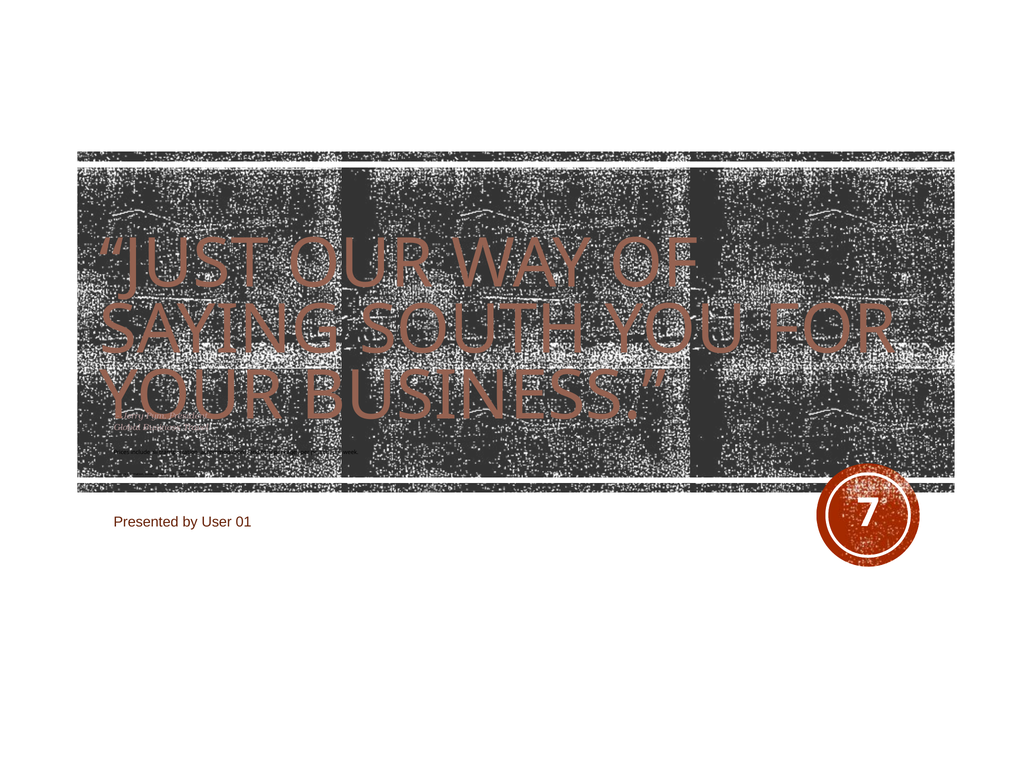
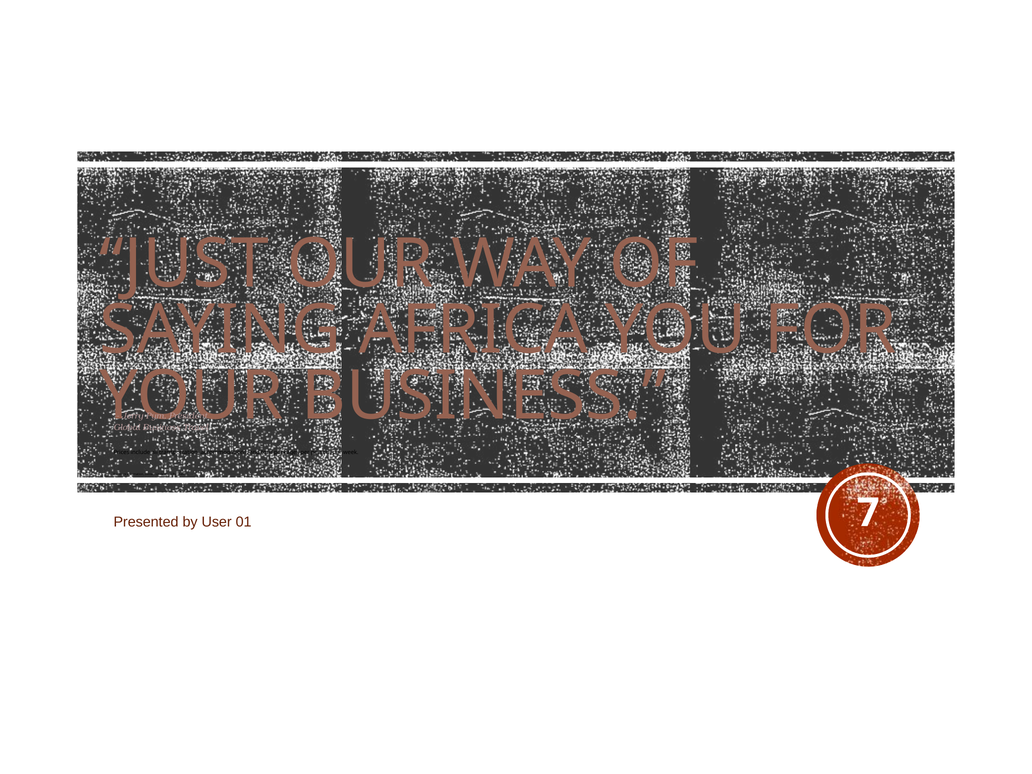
SOUTH: SOUTH -> AFRICA
